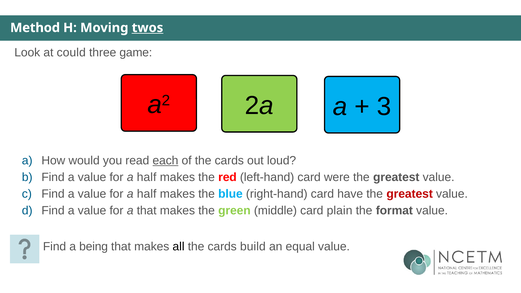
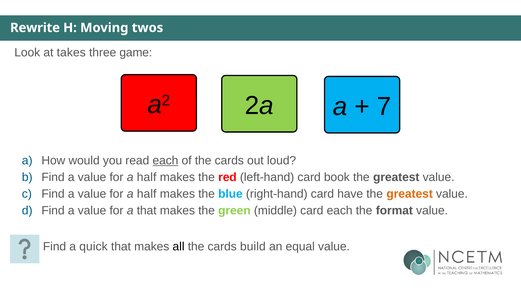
Method: Method -> Rewrite
twos underline: present -> none
could: could -> takes
3: 3 -> 7
were: were -> book
greatest at (410, 194) colour: red -> orange
card plain: plain -> each
being: being -> quick
